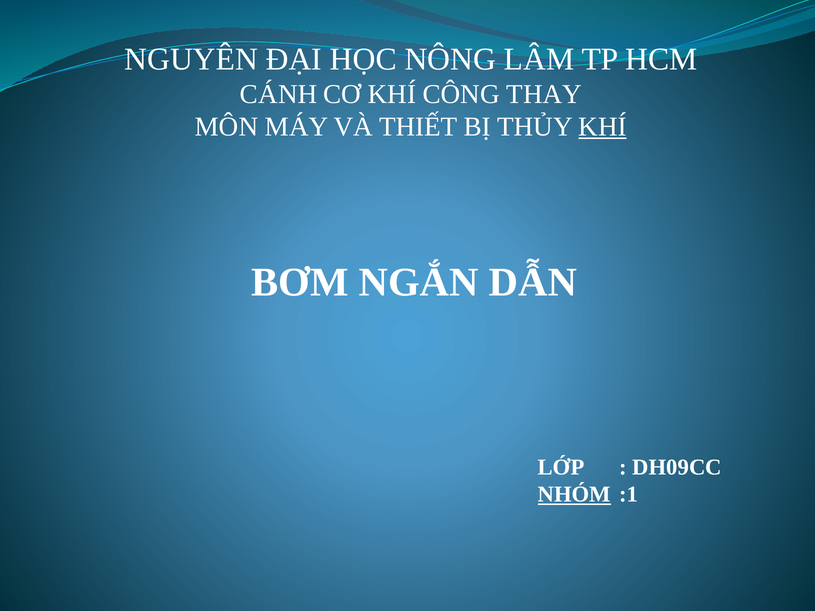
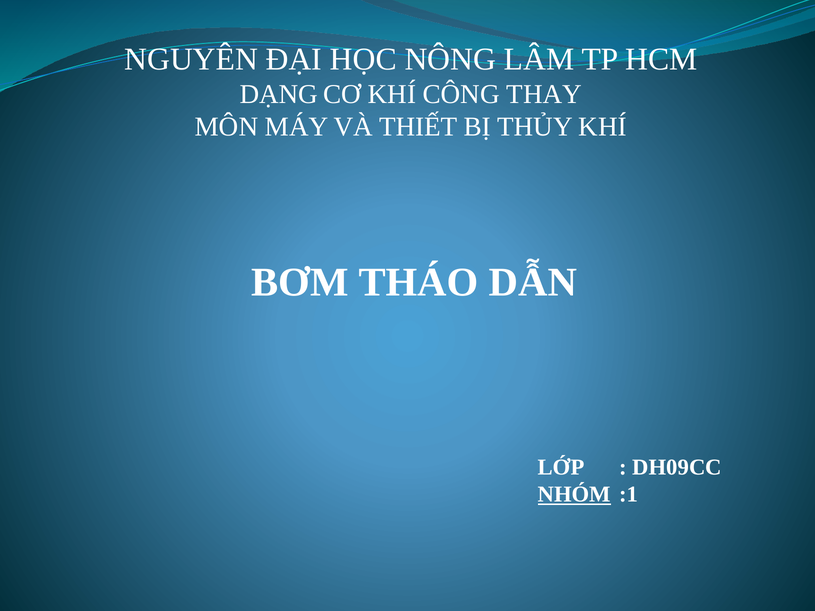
CÁNH: CÁNH -> DẠNG
KHÍ at (603, 127) underline: present -> none
NGẮN: NGẮN -> THÁO
